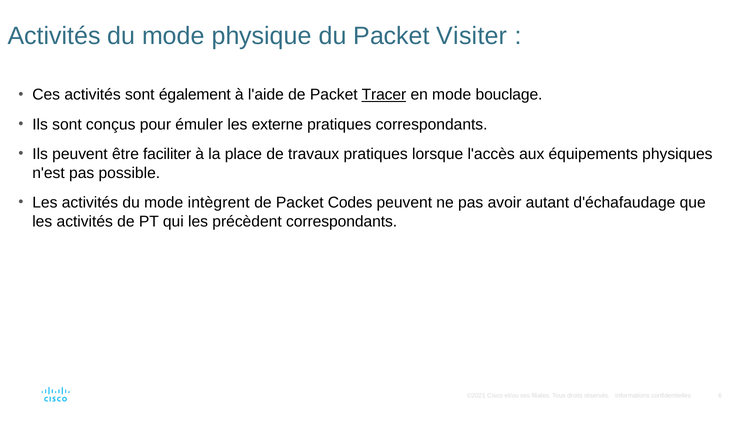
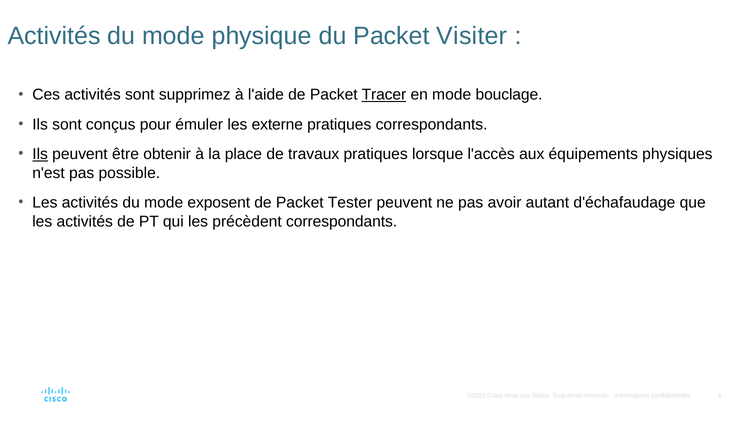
également: également -> supprimez
Ils at (40, 154) underline: none -> present
faciliter: faciliter -> obtenir
intègrent: intègrent -> exposent
Codes: Codes -> Tester
